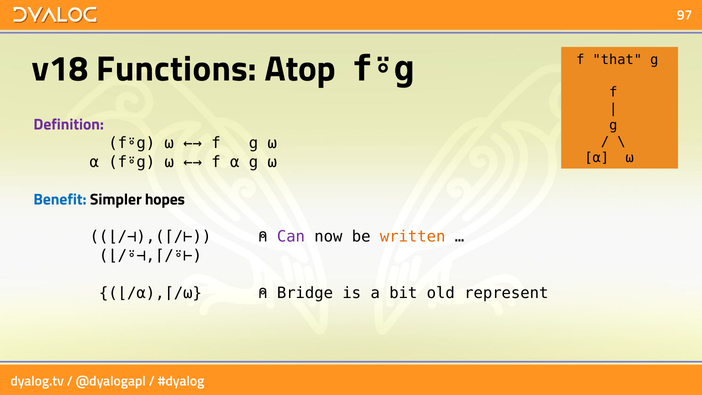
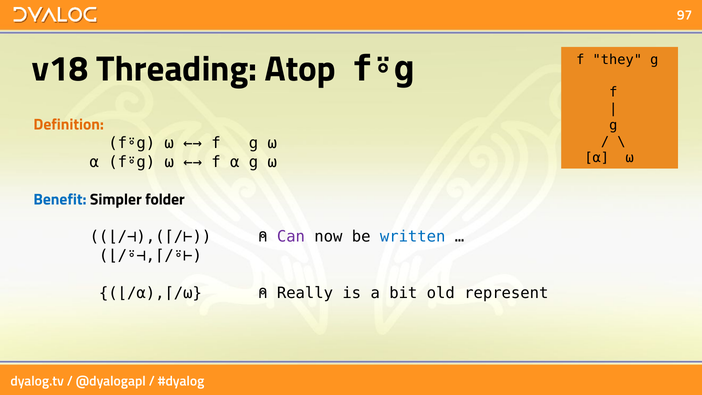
that: that -> they
Functions: Functions -> Threading
Definition colour: purple -> orange
hopes: hopes -> folder
written colour: orange -> blue
Bridge: Bridge -> Really
